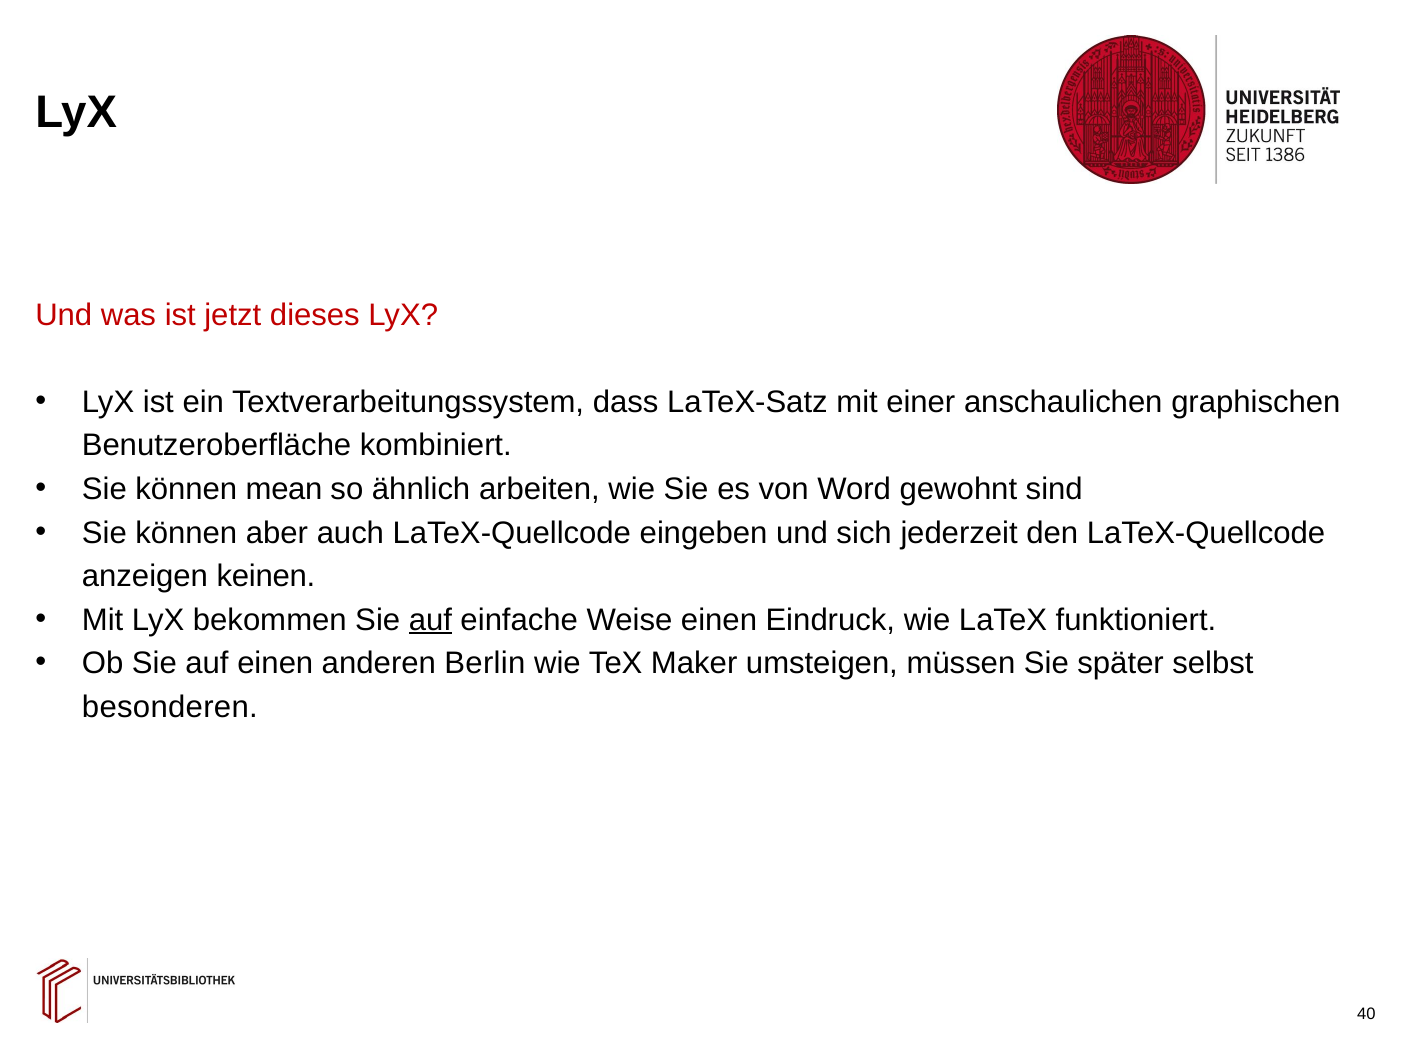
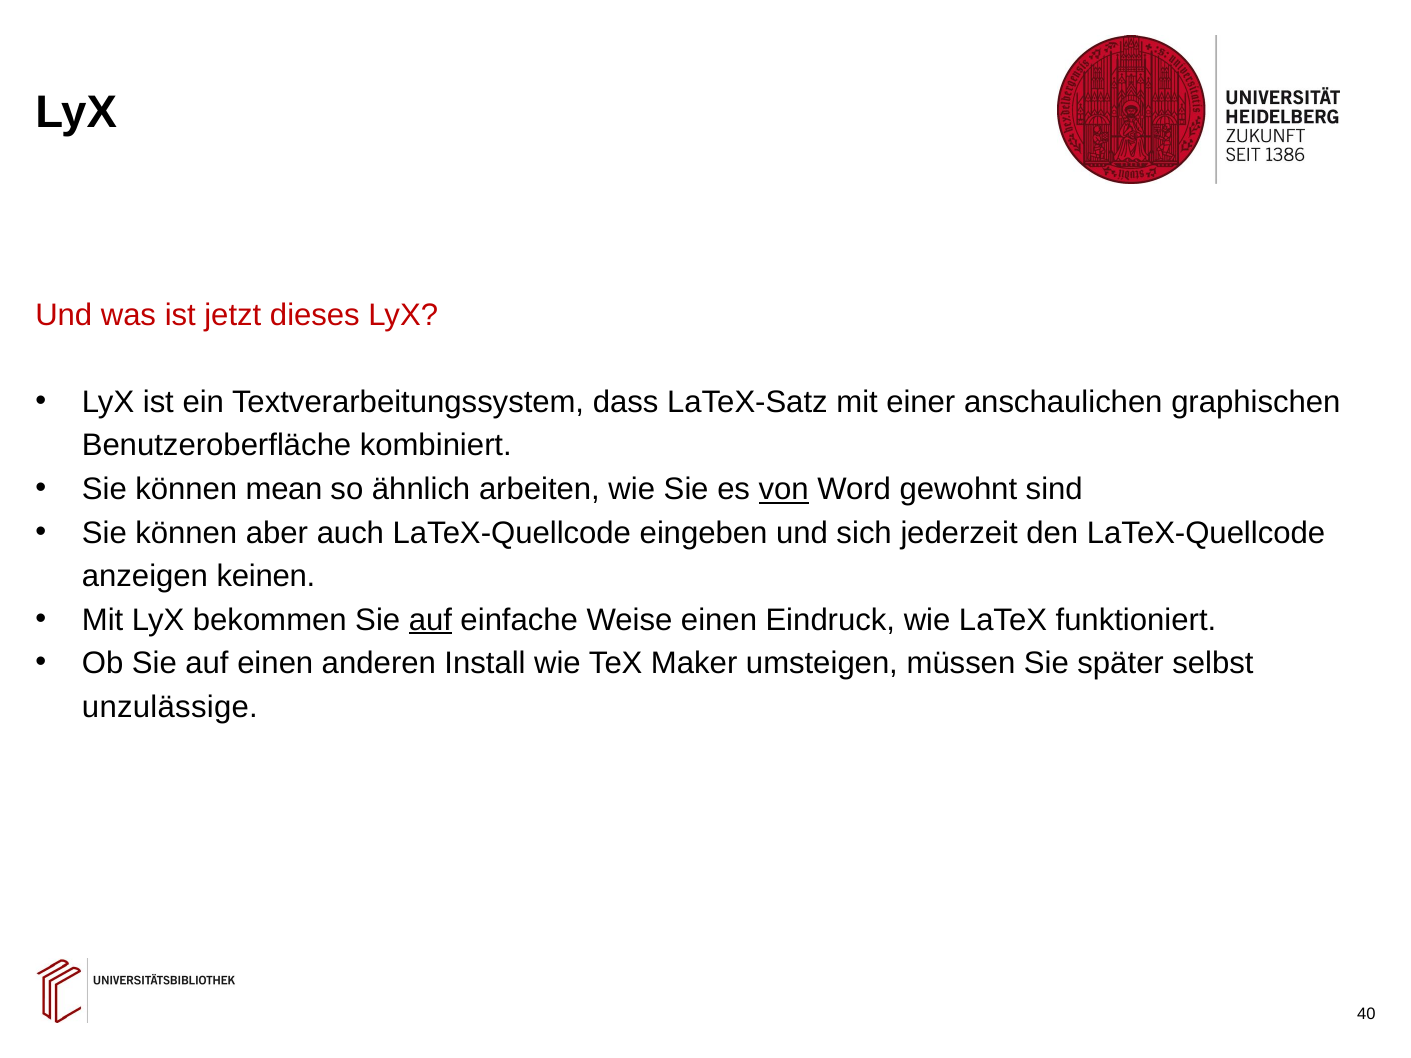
von underline: none -> present
Berlin: Berlin -> Install
besonderen: besonderen -> unzulässige
